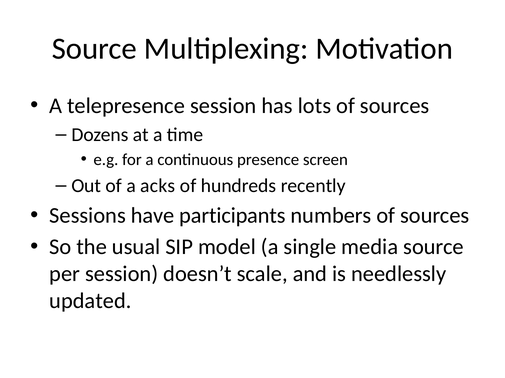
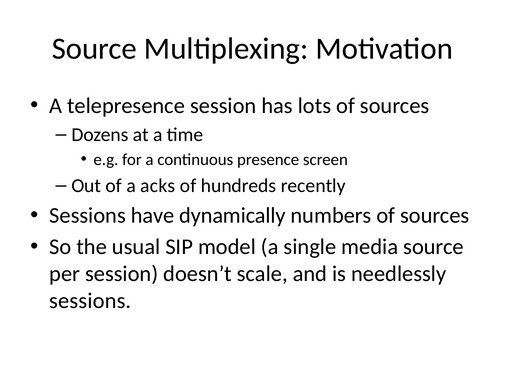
participants: participants -> dynamically
updated at (90, 301): updated -> sessions
